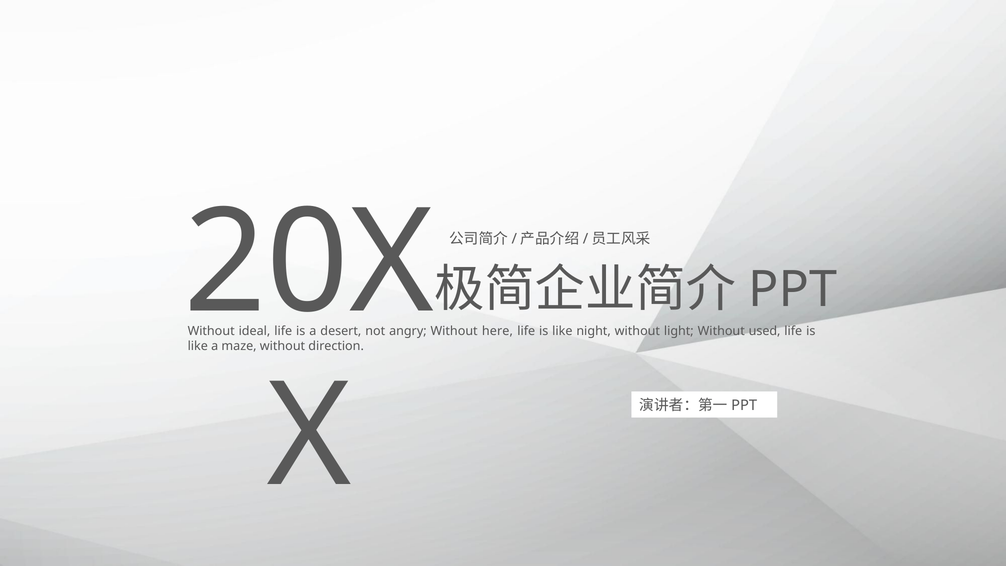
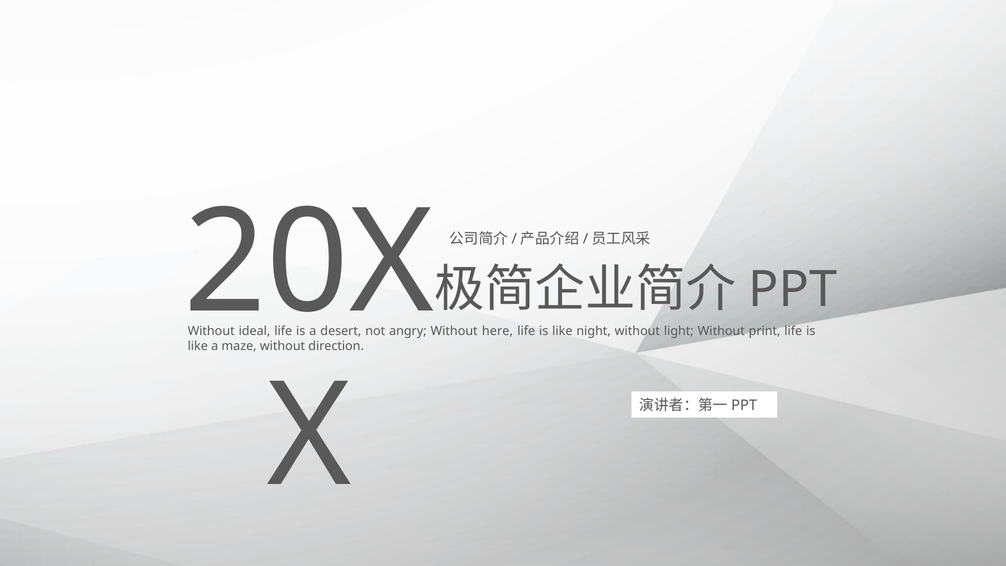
used: used -> print
